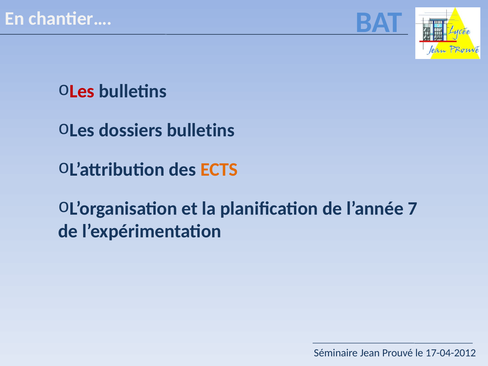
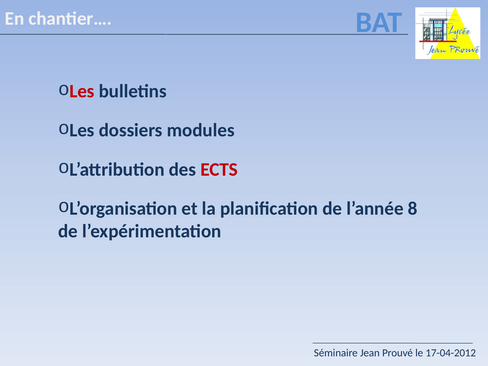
dossiers bulletins: bulletins -> modules
ECTS colour: orange -> red
7: 7 -> 8
